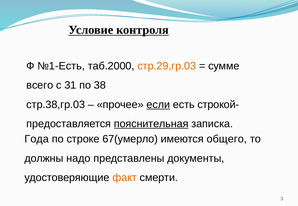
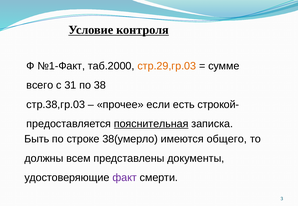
№1-Есть: №1-Есть -> №1-Факт
если underline: present -> none
Года: Года -> Быть
67(умерло: 67(умерло -> 38(умерло
надо: надо -> всем
факт colour: orange -> purple
